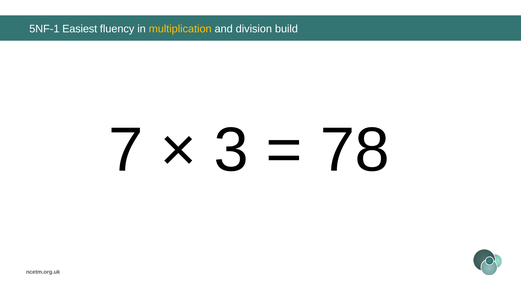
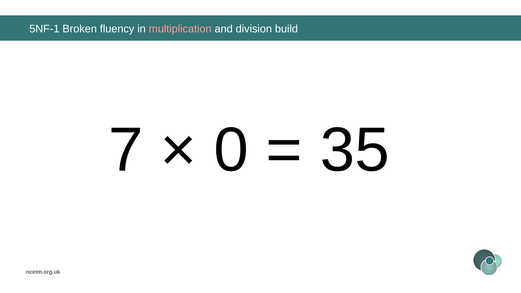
Easiest: Easiest -> Broken
multiplication colour: yellow -> pink
3: 3 -> 0
78: 78 -> 35
